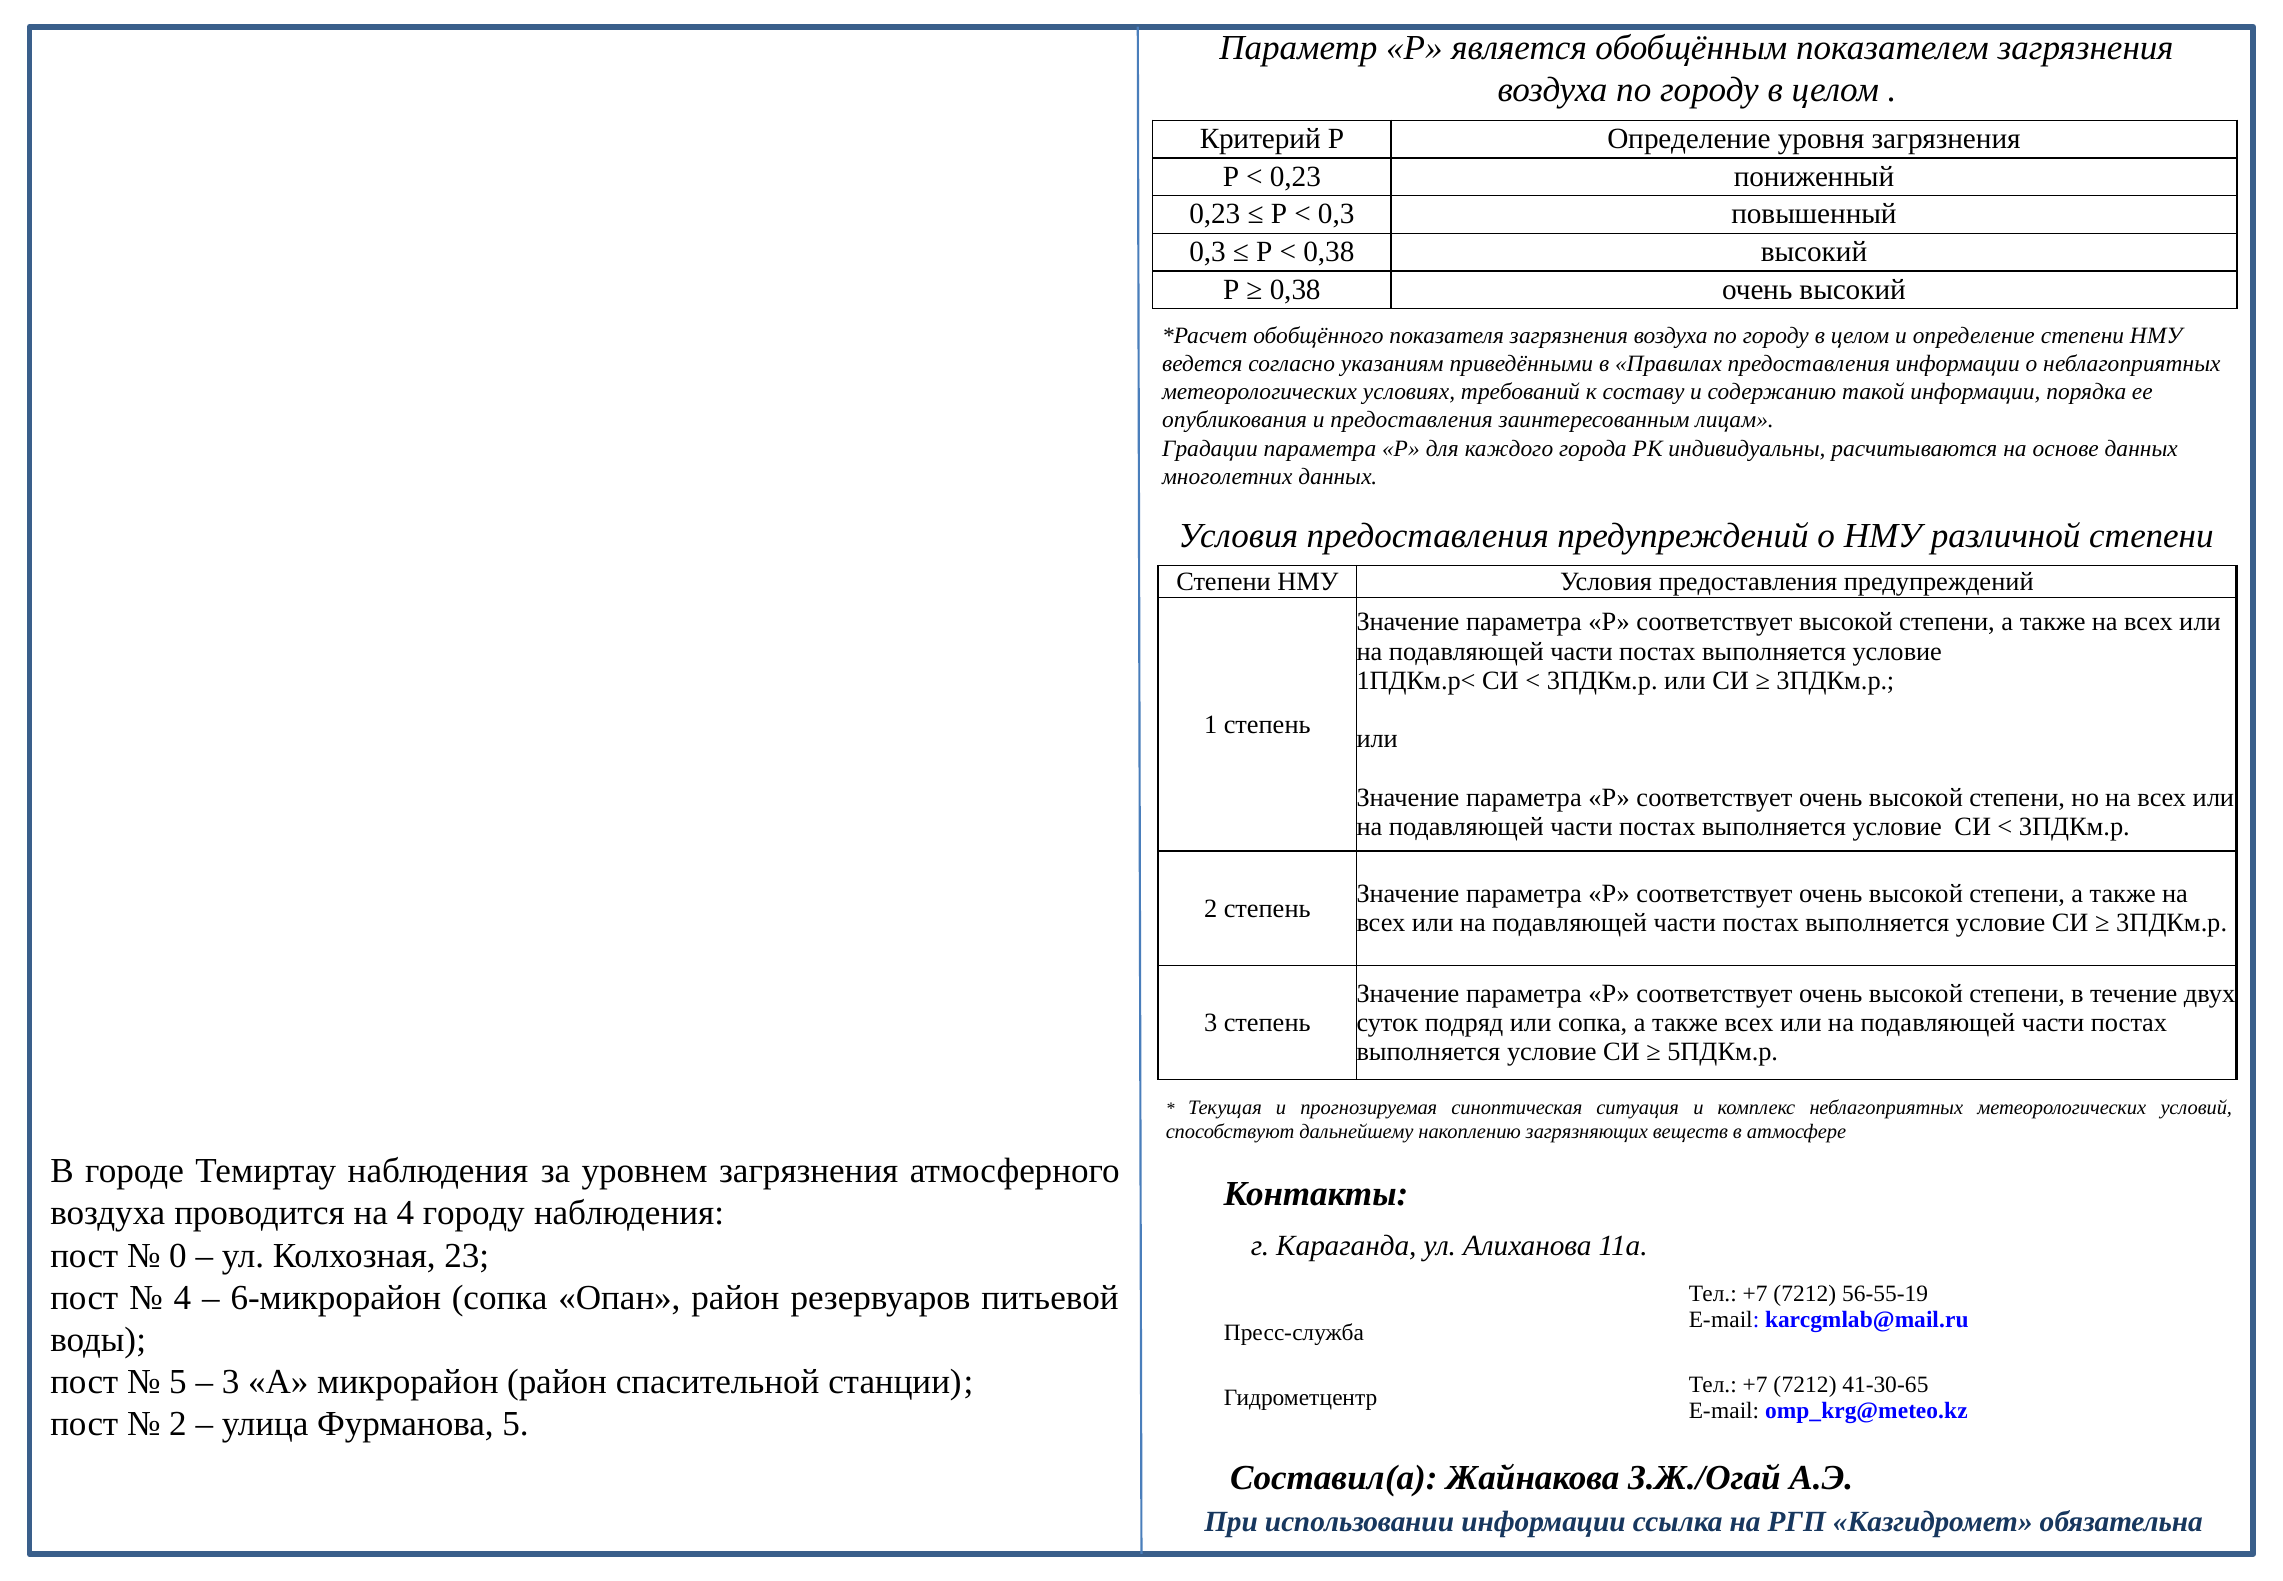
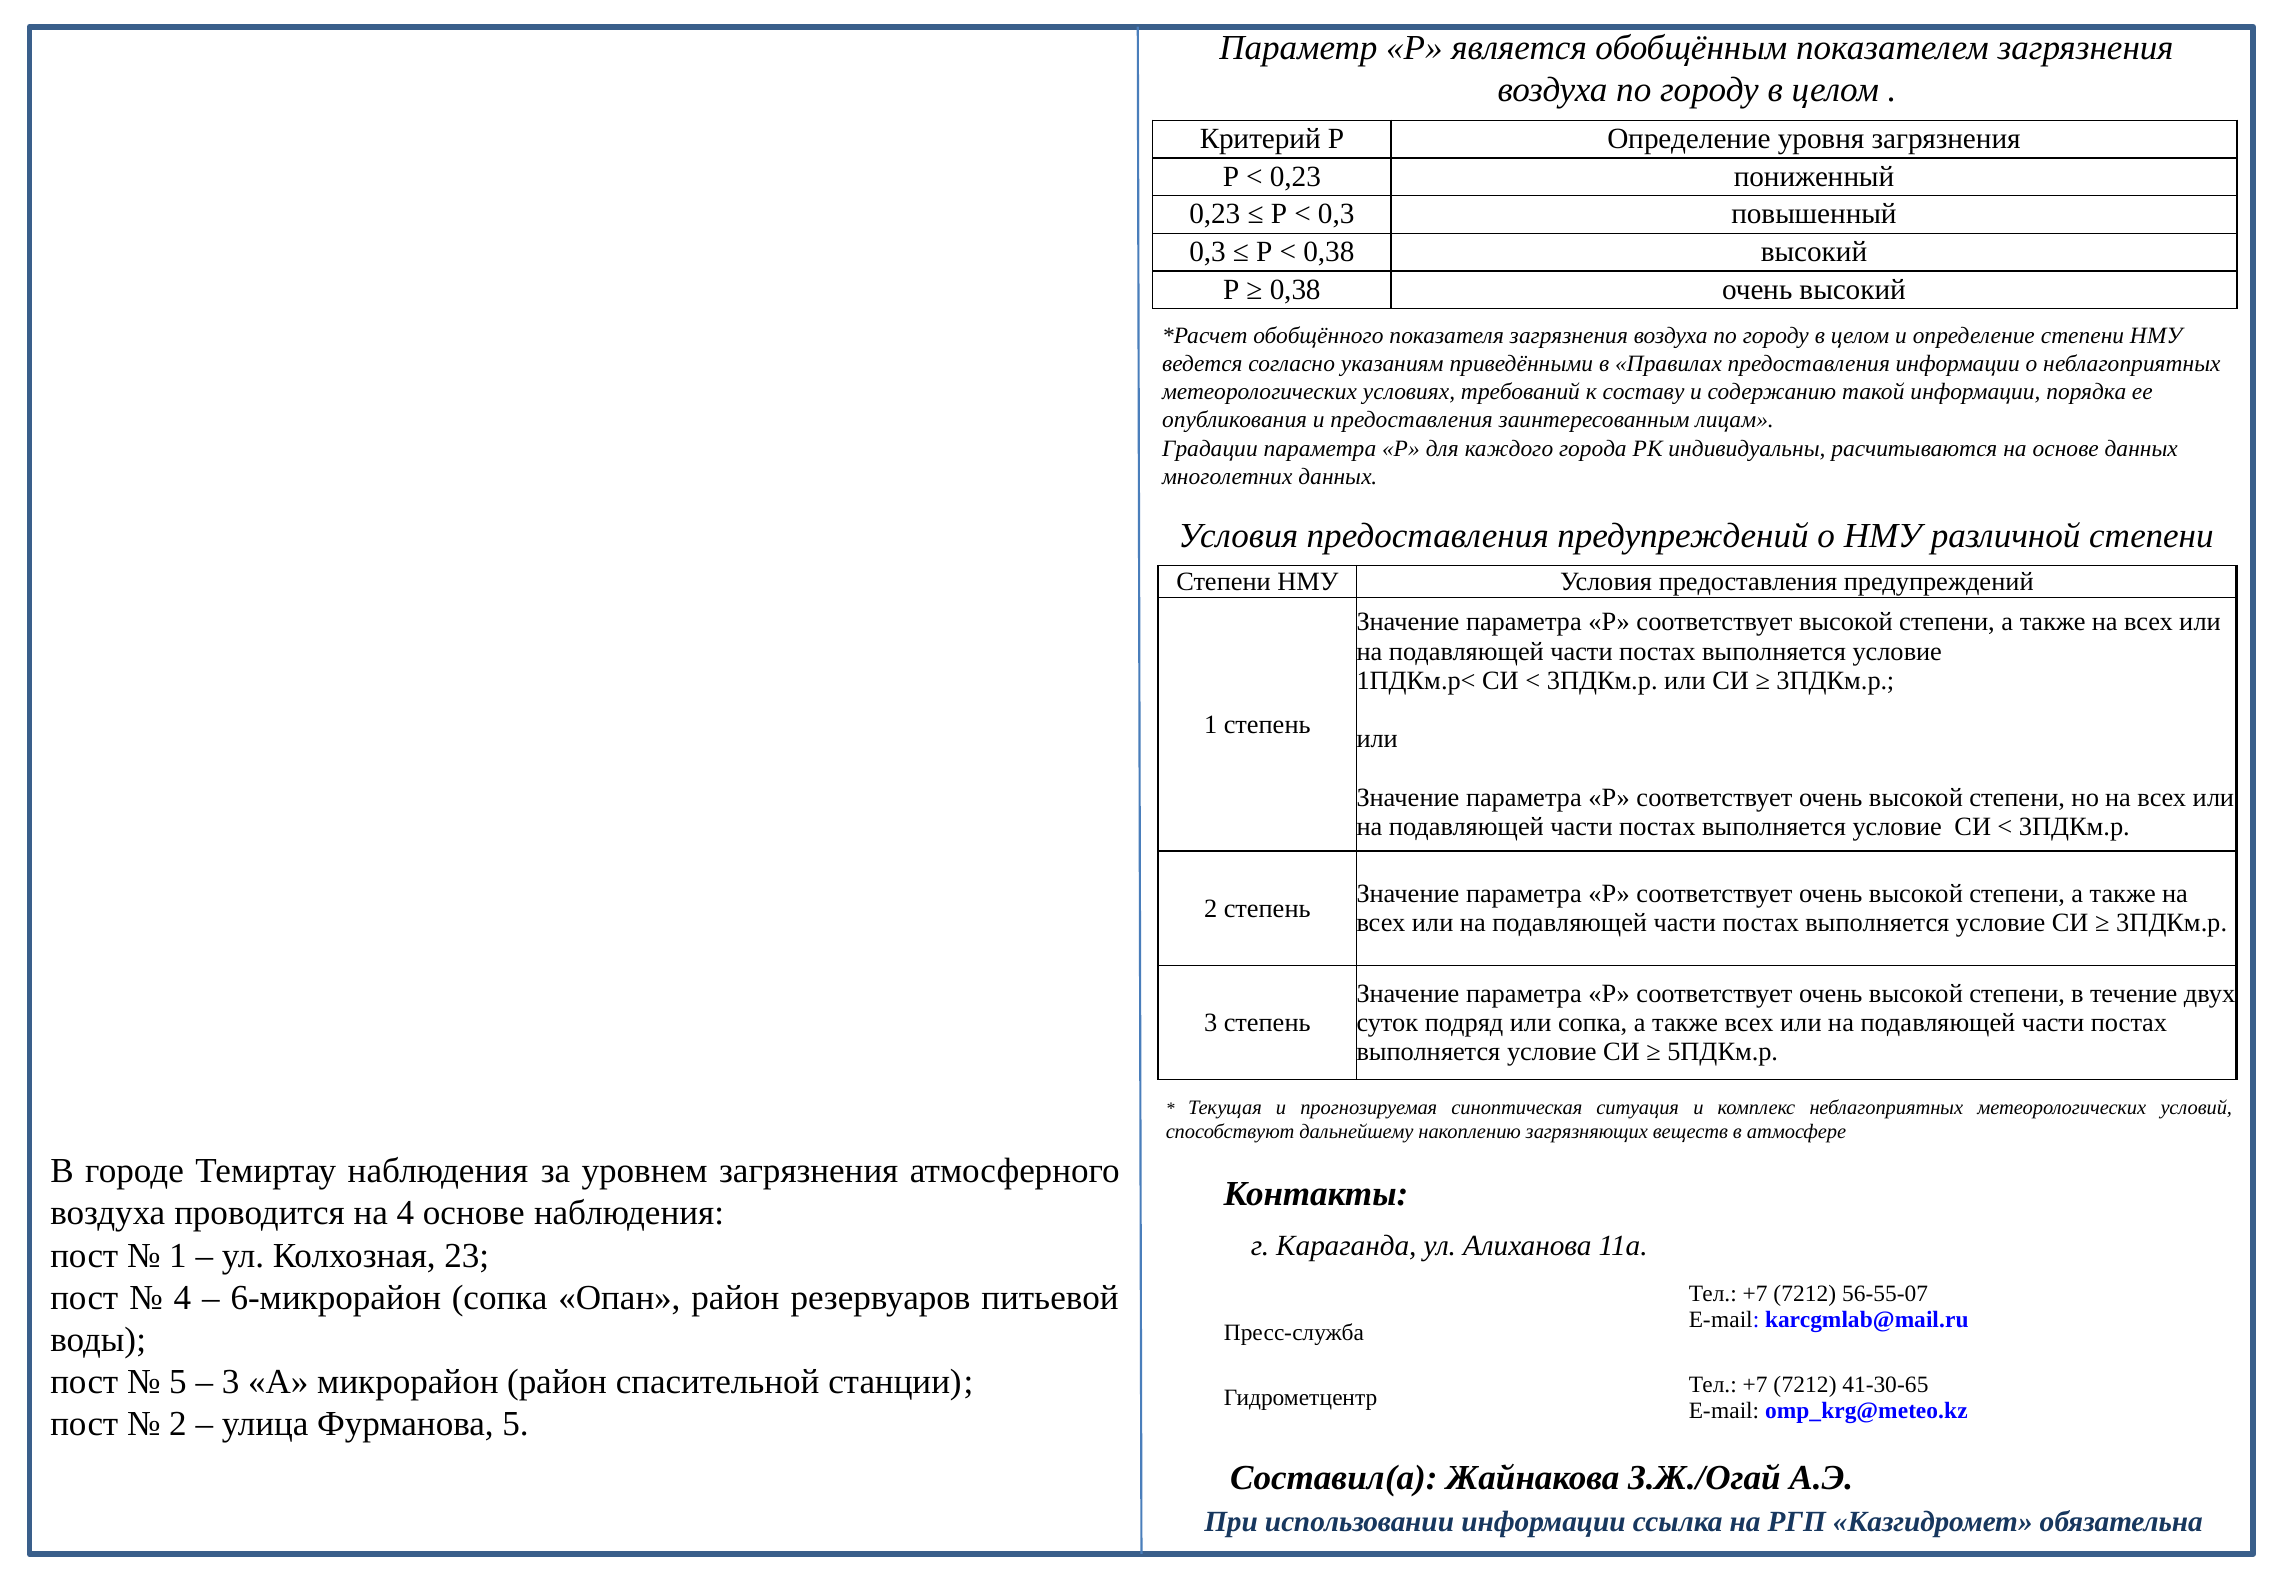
4 городу: городу -> основе
0 at (178, 1255): 0 -> 1
56-55-19: 56-55-19 -> 56-55-07
